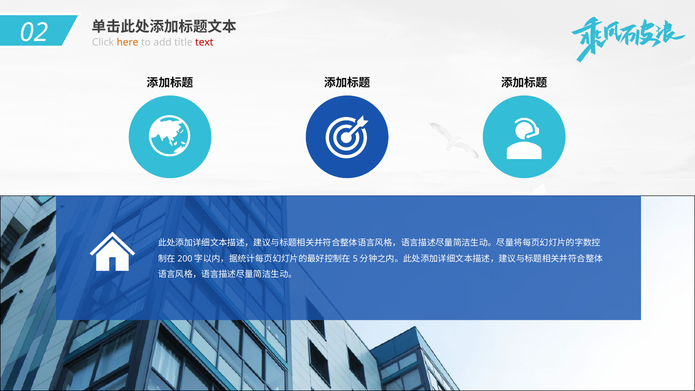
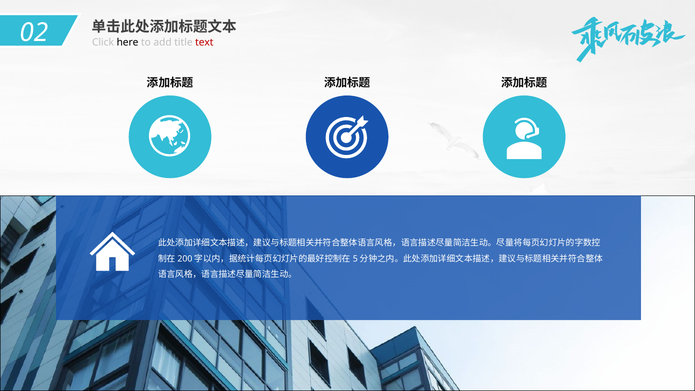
here colour: orange -> black
